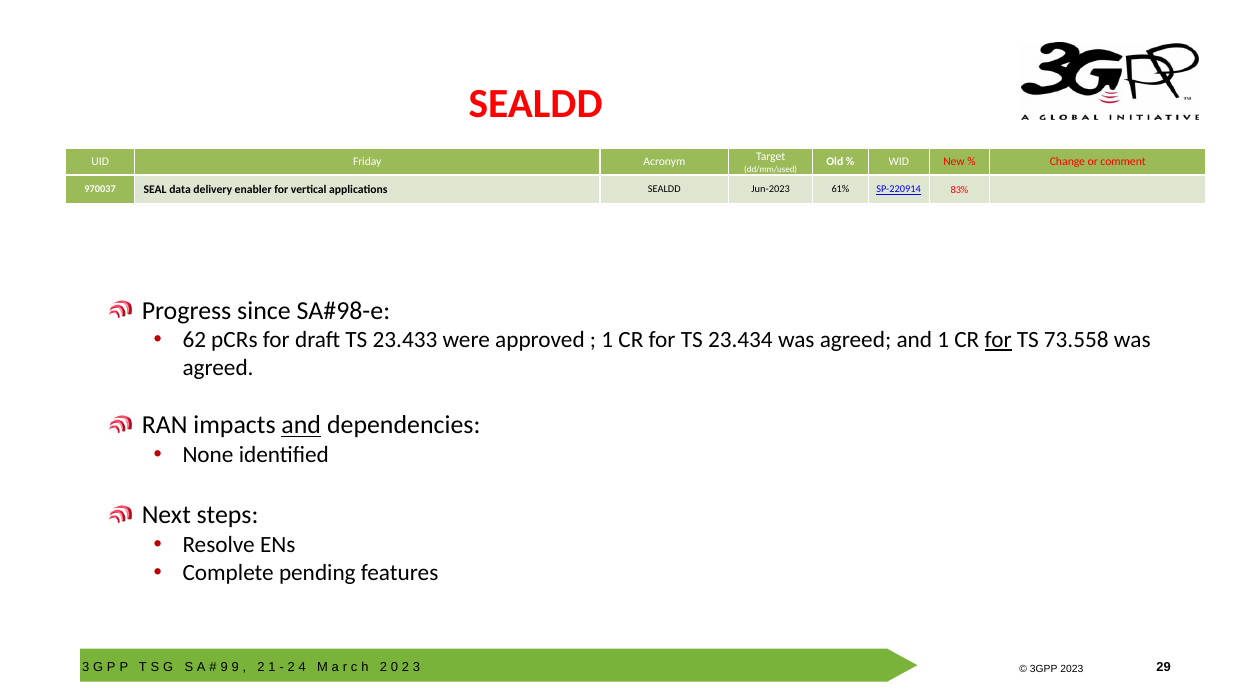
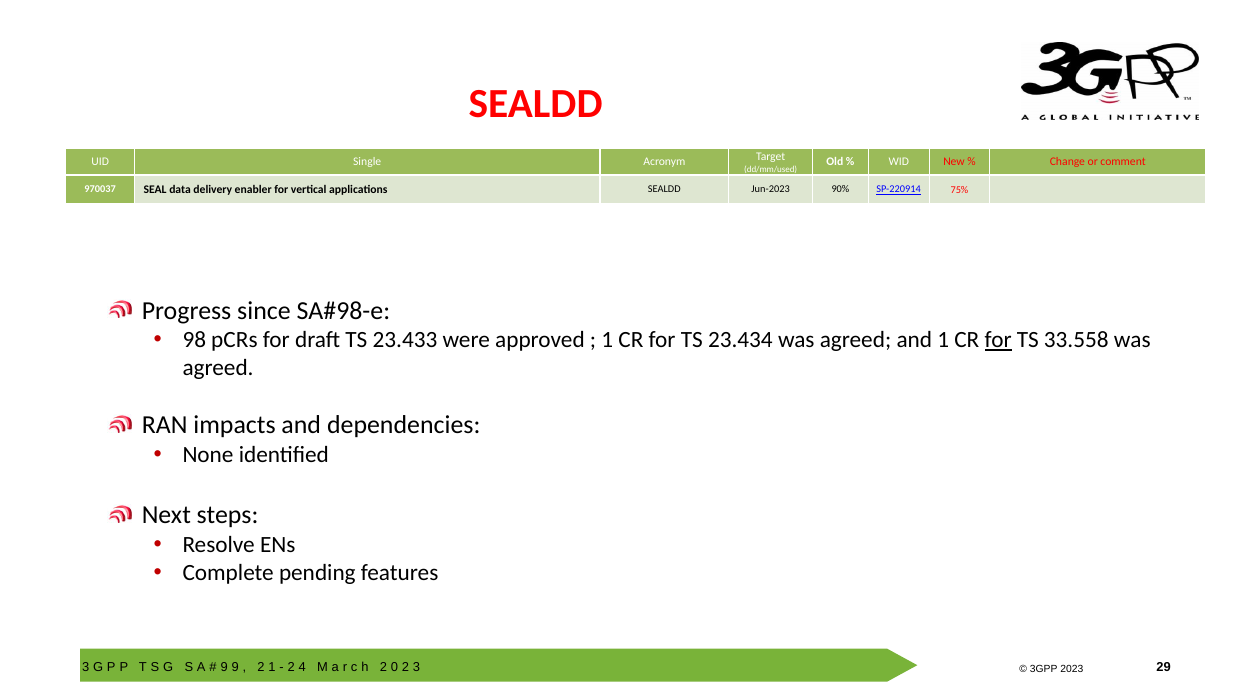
Friday: Friday -> Single
61%: 61% -> 90%
83%: 83% -> 75%
62: 62 -> 98
73.558: 73.558 -> 33.558
and at (301, 425) underline: present -> none
